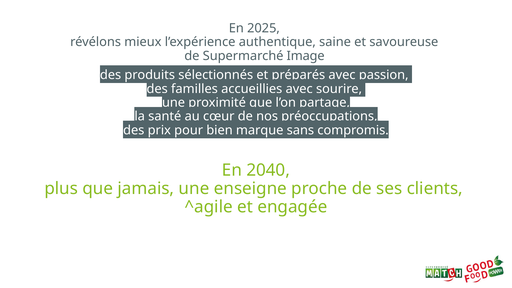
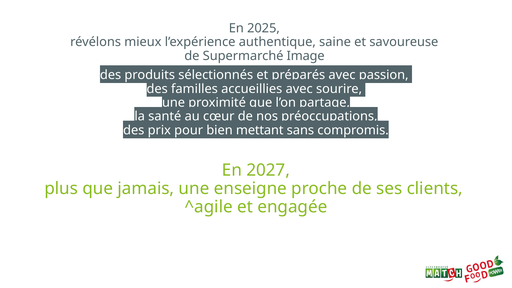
marque: marque -> mettant
2040: 2040 -> 2027
